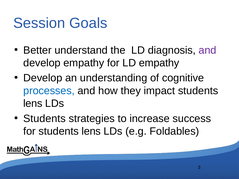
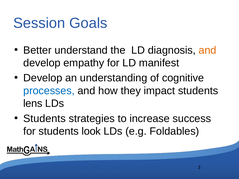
and at (208, 50) colour: purple -> orange
LD empathy: empathy -> manifest
for students lens: lens -> look
